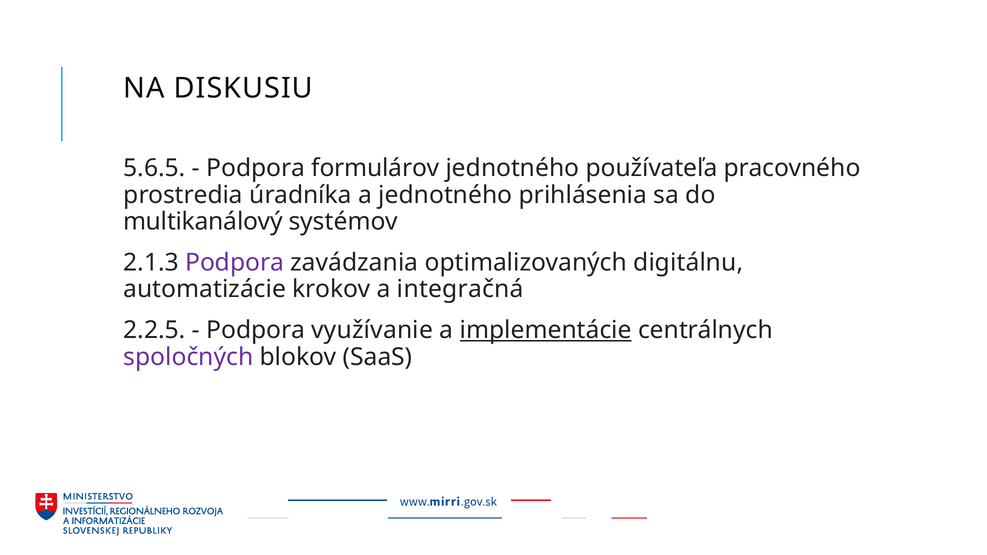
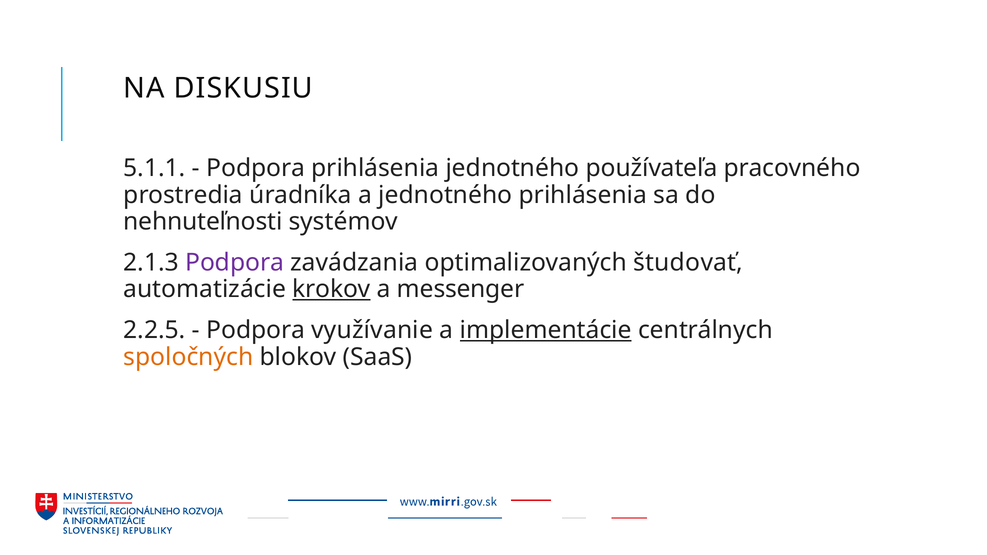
5.6.5: 5.6.5 -> 5.1.1
Podpora formulárov: formulárov -> prihlásenia
multikanálový: multikanálový -> nehnuteľnosti
digitálnu: digitálnu -> študovať
krokov underline: none -> present
integračná: integračná -> messenger
spoločných colour: purple -> orange
